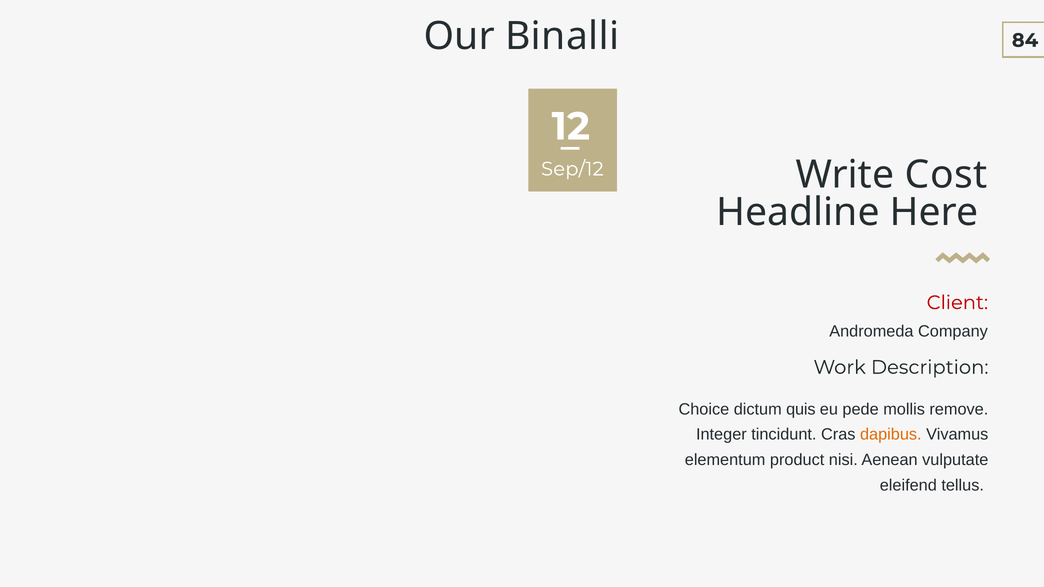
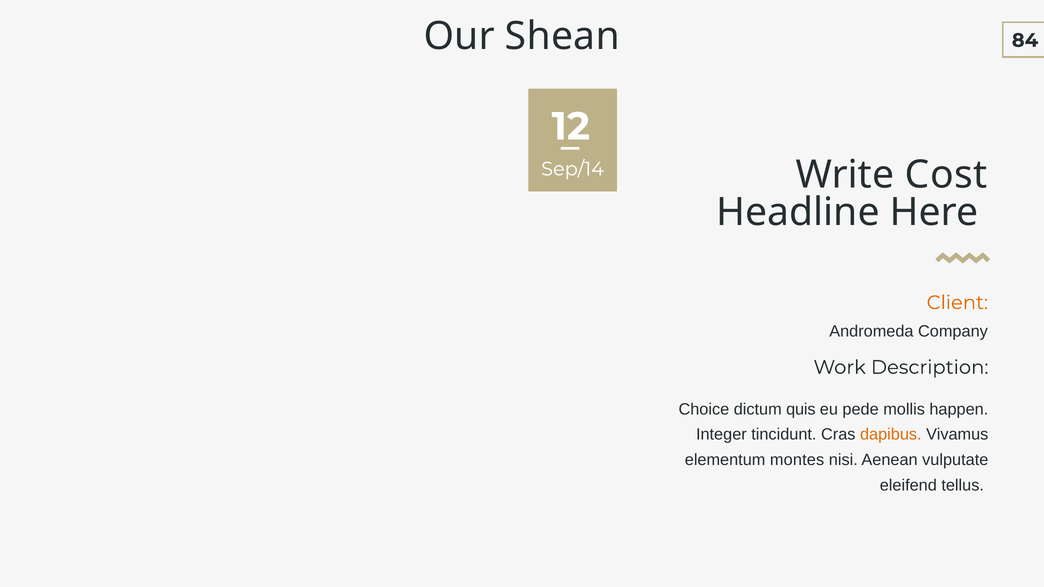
Binalli: Binalli -> Shean
Sep/12: Sep/12 -> Sep/14
Client colour: red -> orange
remove: remove -> happen
product: product -> montes
